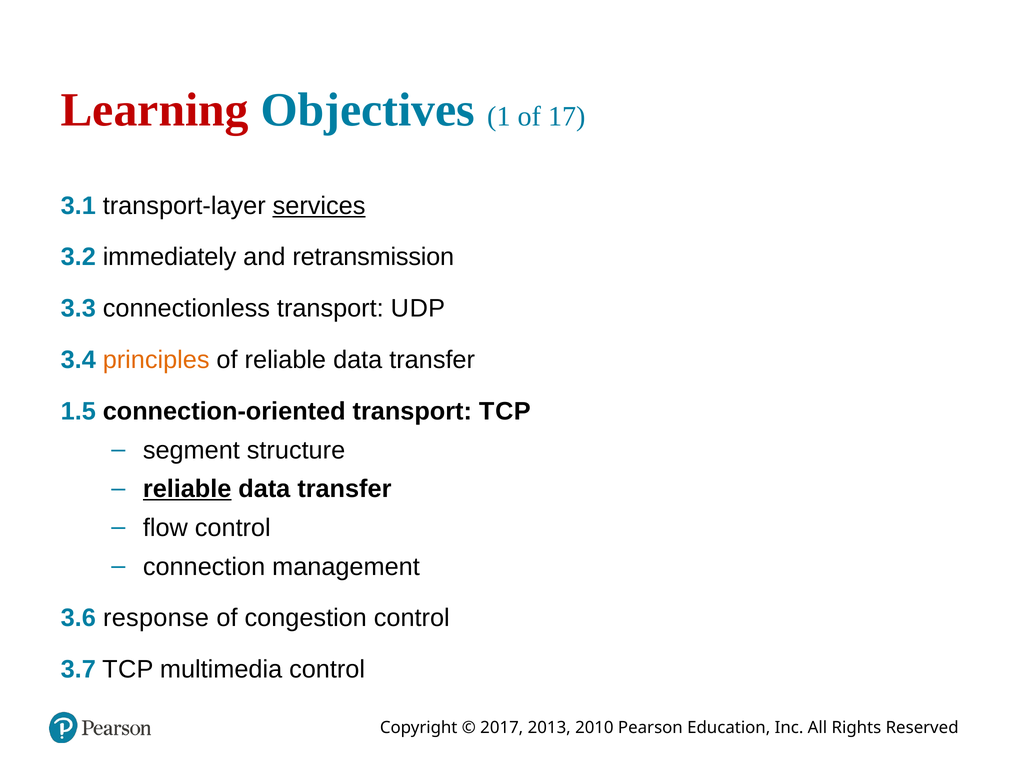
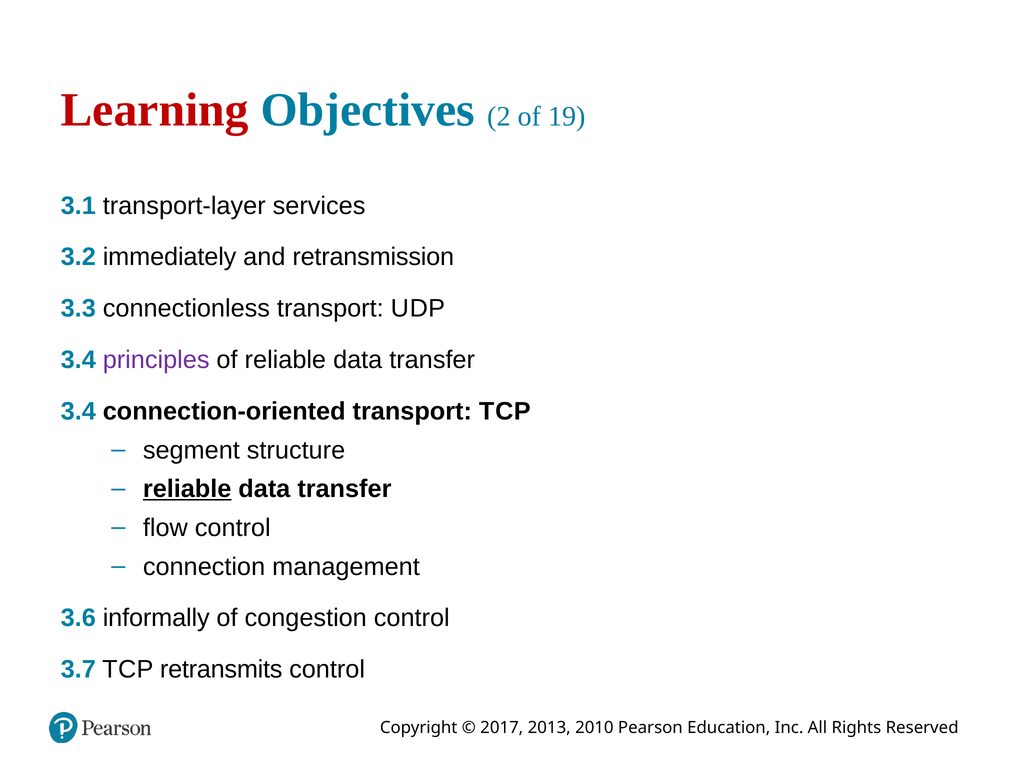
1: 1 -> 2
17: 17 -> 19
services underline: present -> none
principles colour: orange -> purple
1.5 at (78, 411): 1.5 -> 3.4
response: response -> informally
multimedia: multimedia -> retransmits
